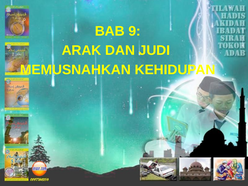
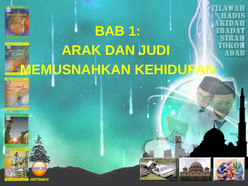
9: 9 -> 1
